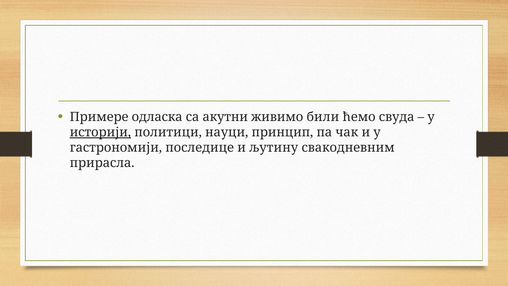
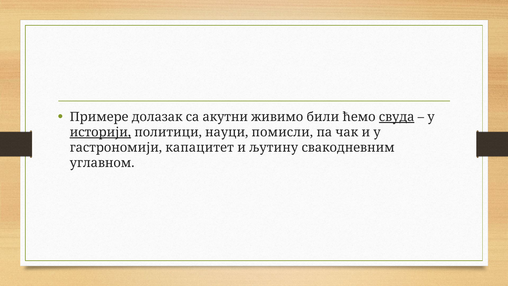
одласка: одласка -> долазак
свуда underline: none -> present
принцип: принцип -> помисли
последице: последице -> капацитет
прирасла: прирасла -> углавном
